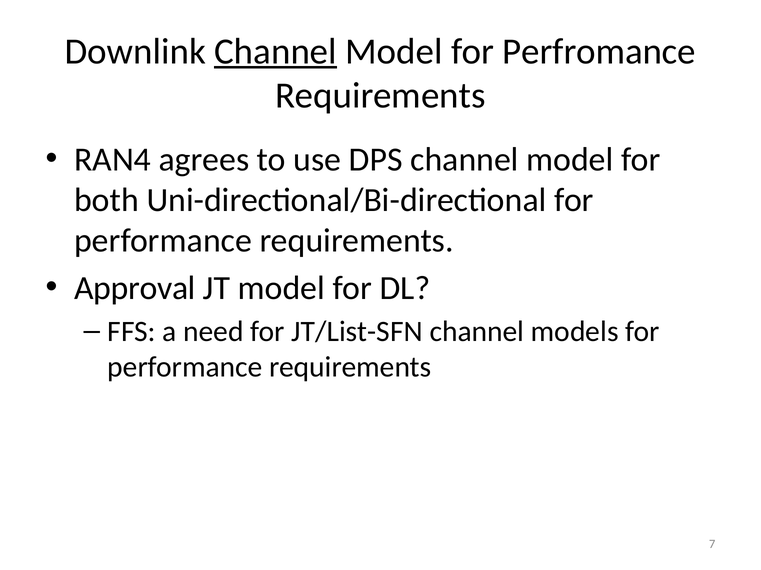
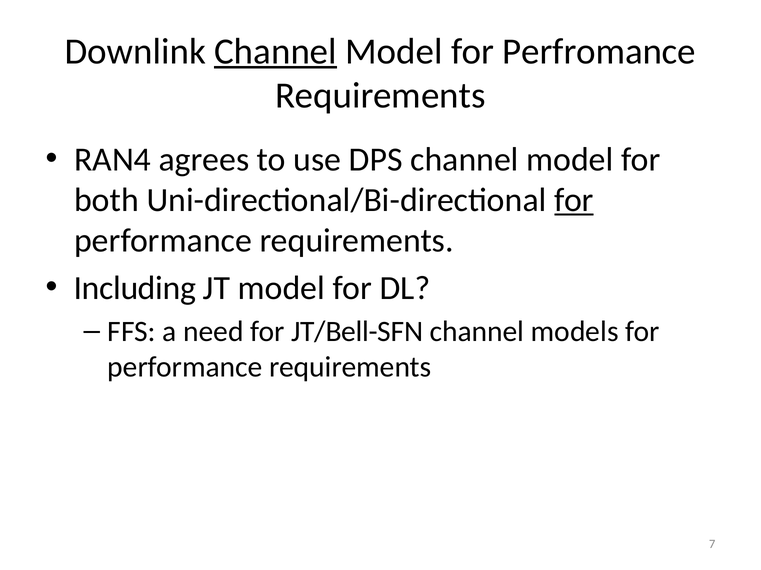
for at (574, 200) underline: none -> present
Approval: Approval -> Including
JT/List-SFN: JT/List-SFN -> JT/Bell-SFN
